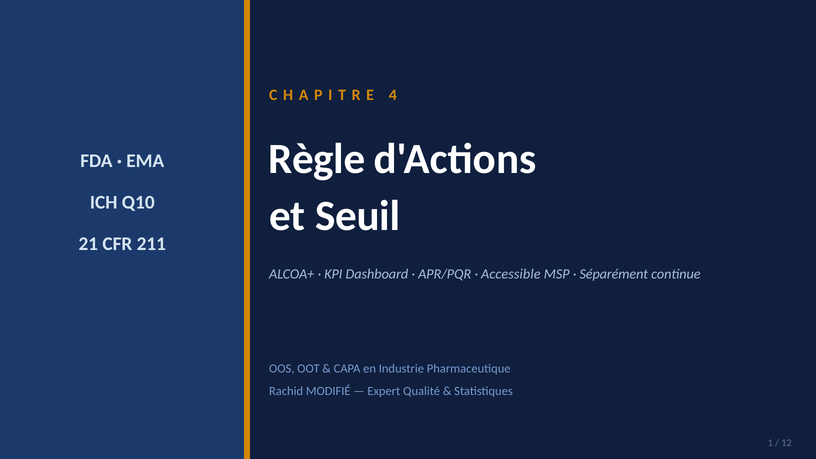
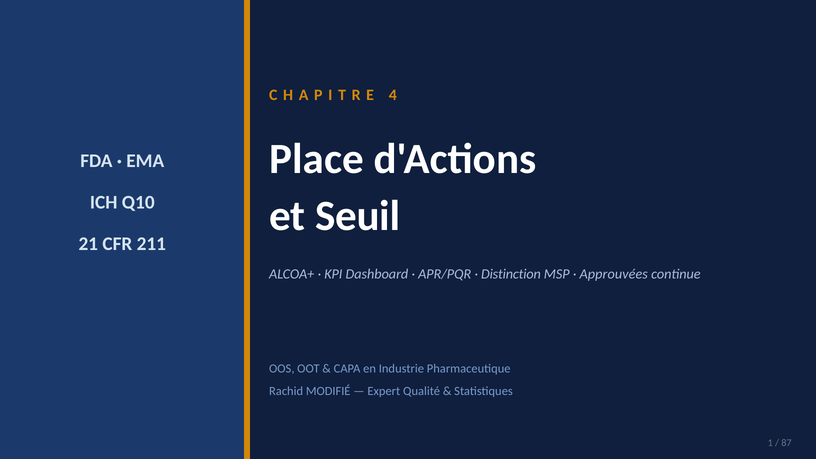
Règle: Règle -> Place
Accessible: Accessible -> Distinction
Séparément: Séparément -> Approuvées
12: 12 -> 87
